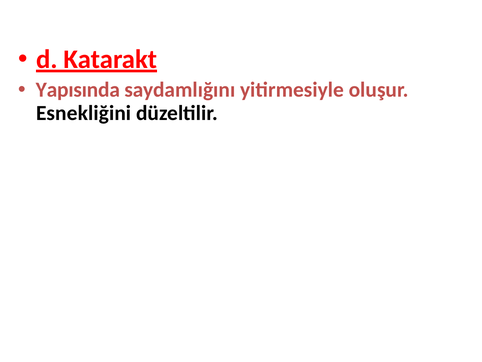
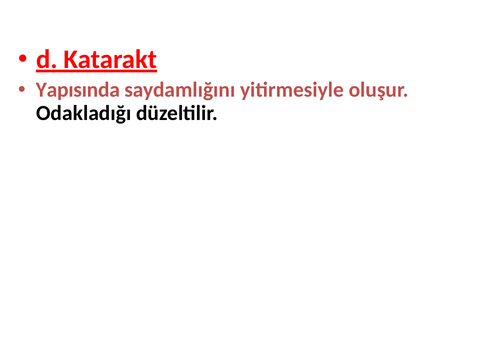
Esnekliğini: Esnekliğini -> Odakladığı
